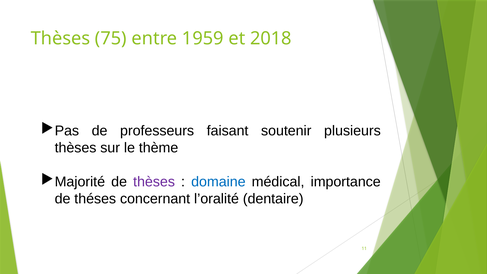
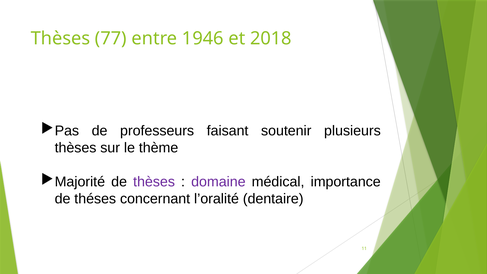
75: 75 -> 77
1959: 1959 -> 1946
domaine colour: blue -> purple
